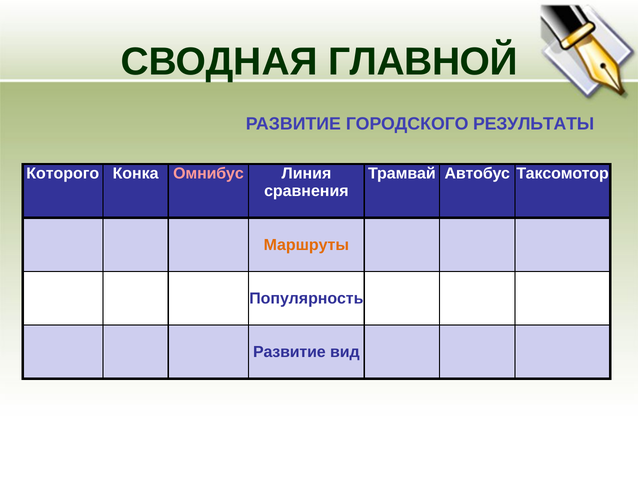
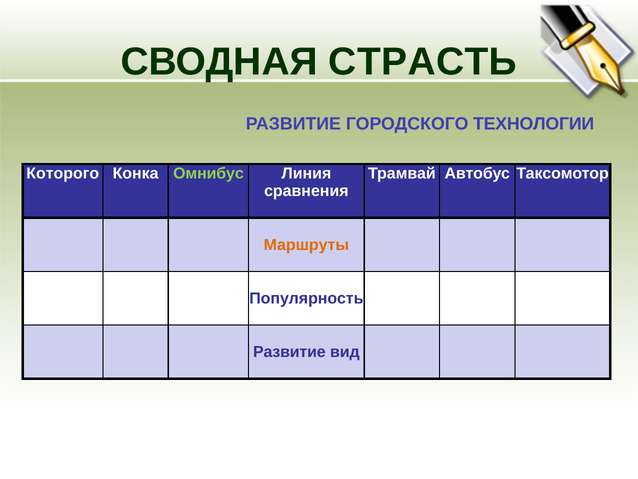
ГЛАВНОЙ: ГЛАВНОЙ -> СТРАСТЬ
РЕЗУЛЬТАТЫ: РЕЗУЛЬТАТЫ -> ТЕХНОЛОГИИ
Омнибус colour: pink -> light green
